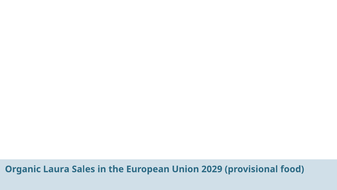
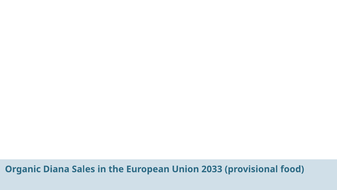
Laura: Laura -> Diana
2029: 2029 -> 2033
